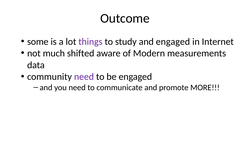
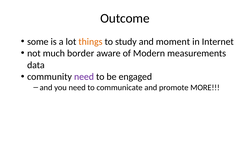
things colour: purple -> orange
and engaged: engaged -> moment
shifted: shifted -> border
